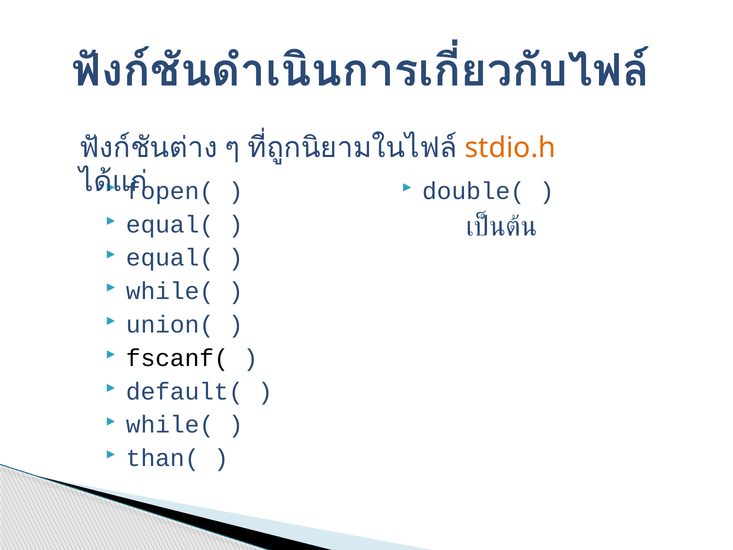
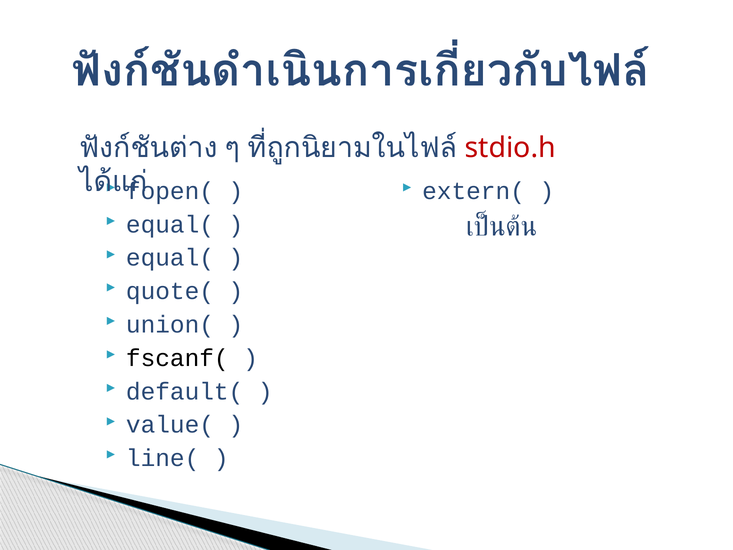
stdio.h colour: orange -> red
double(: double( -> extern(
while( at (170, 291): while( -> quote(
while( at (170, 425): while( -> value(
than(: than( -> line(
